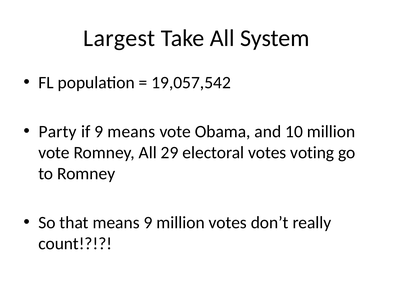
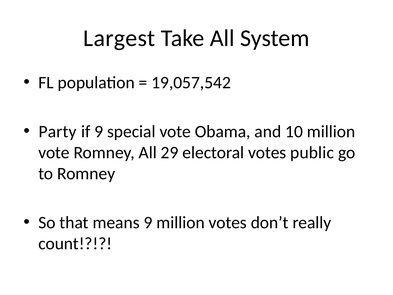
9 means: means -> special
voting: voting -> public
